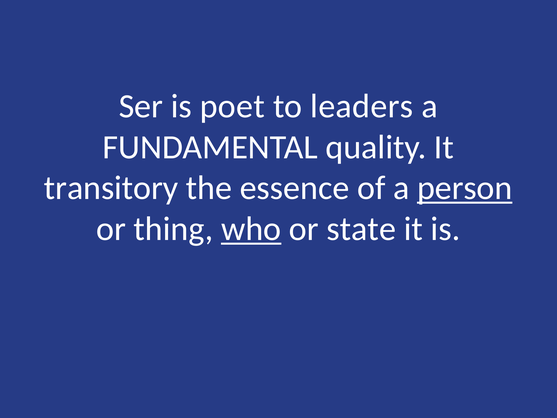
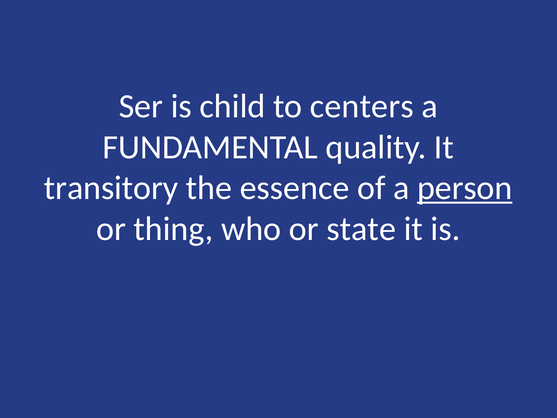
poet: poet -> child
leaders: leaders -> centers
who underline: present -> none
